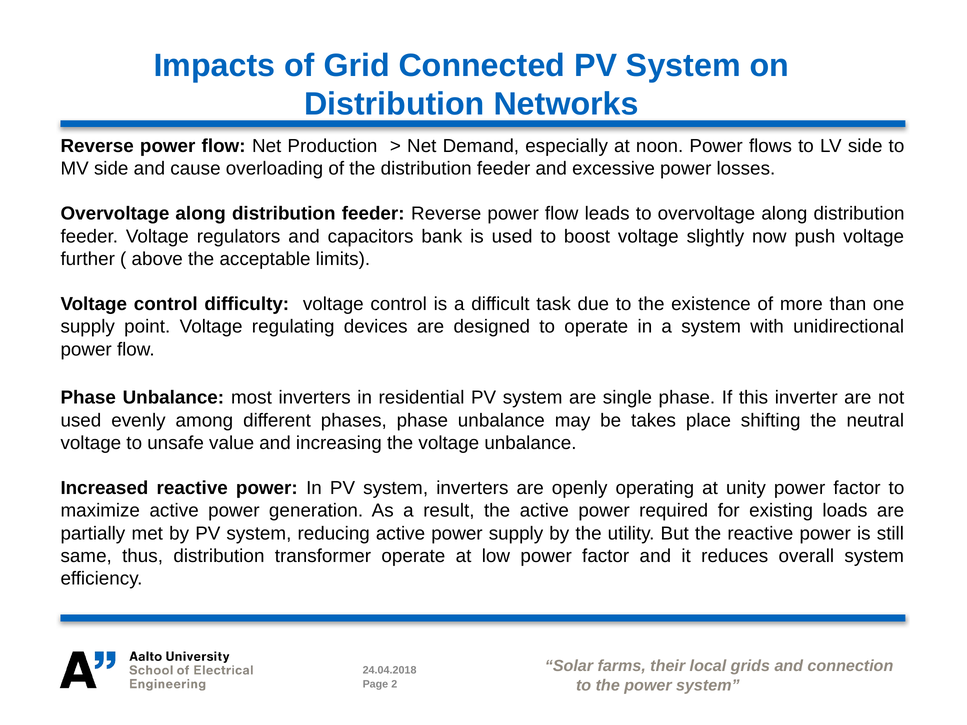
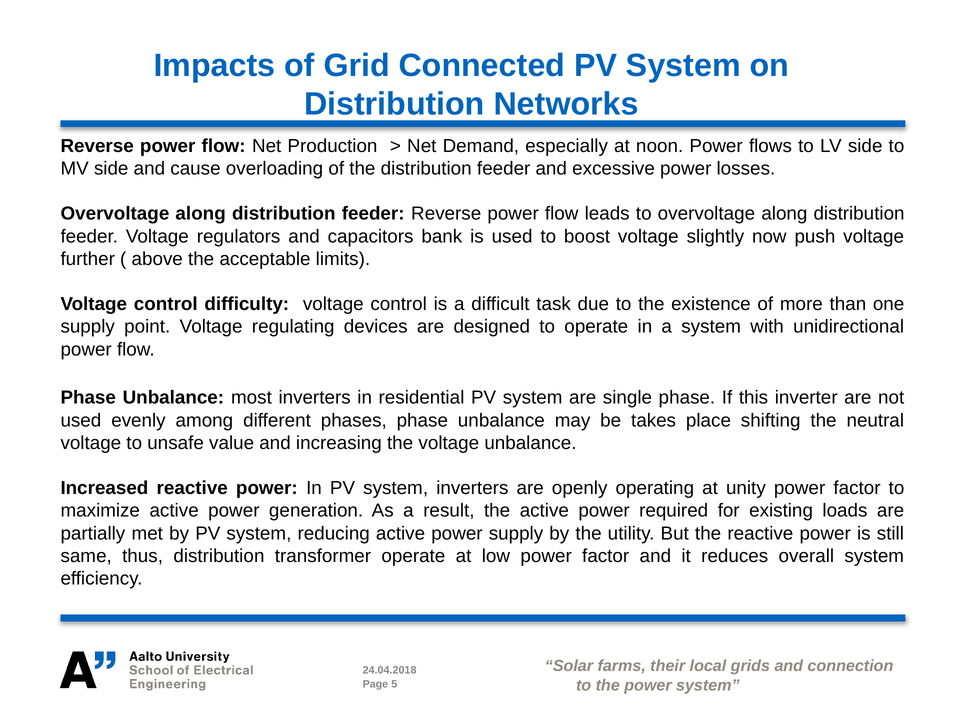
2: 2 -> 5
